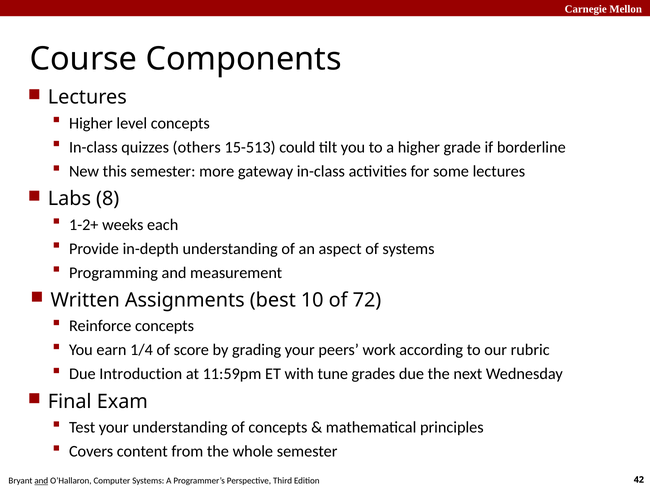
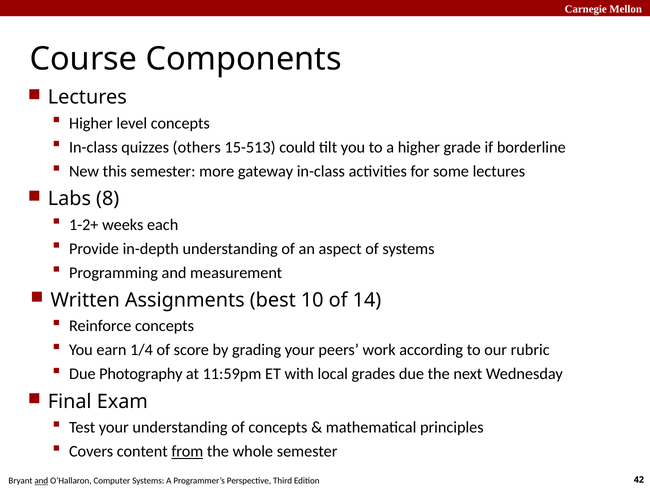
72: 72 -> 14
Introduction: Introduction -> Photography
tune: tune -> local
from underline: none -> present
